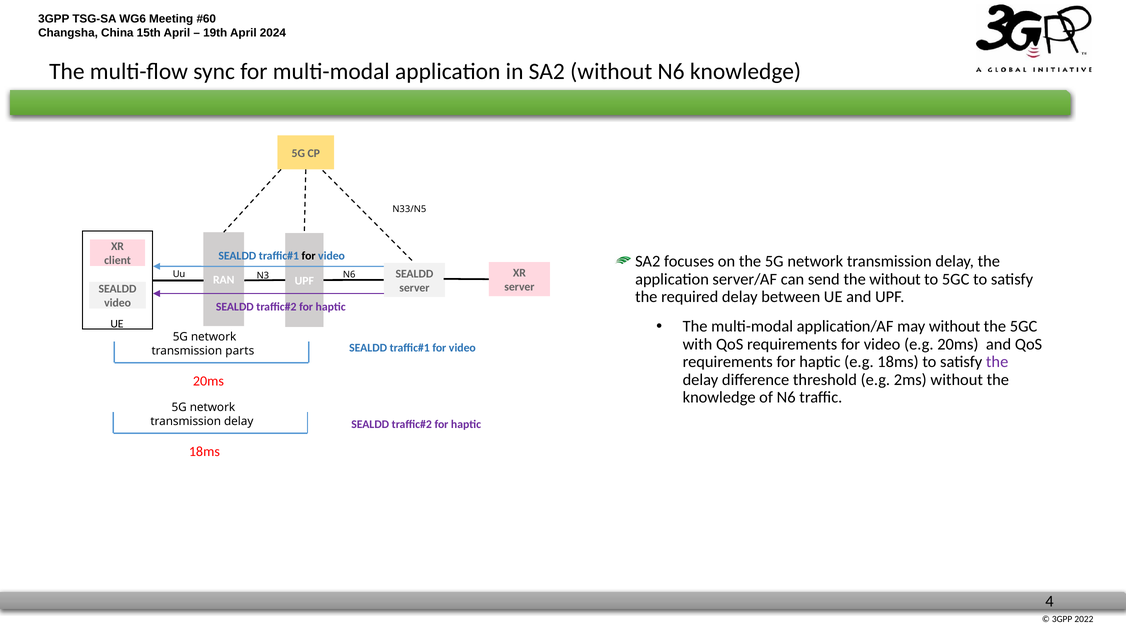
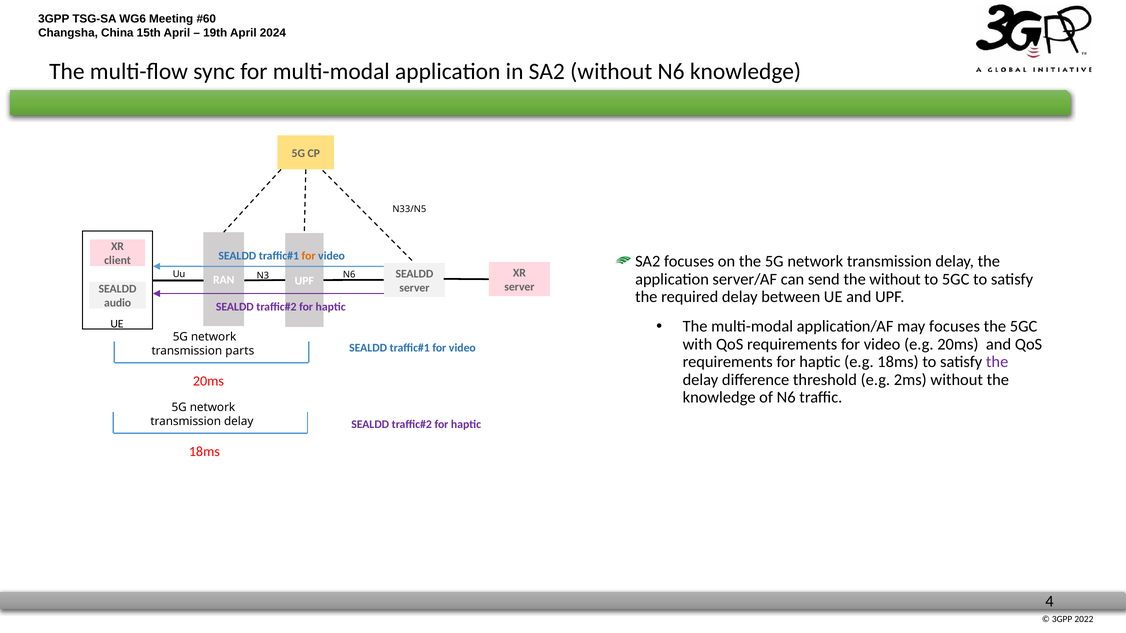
for at (309, 256) colour: black -> orange
video at (118, 303): video -> audio
may without: without -> focuses
